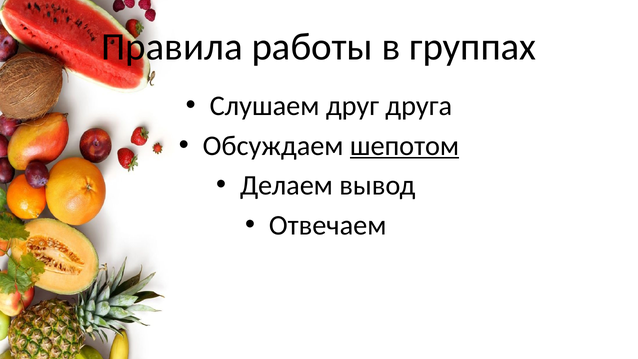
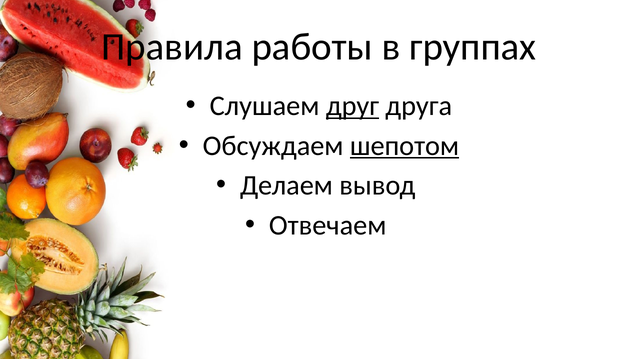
друг underline: none -> present
